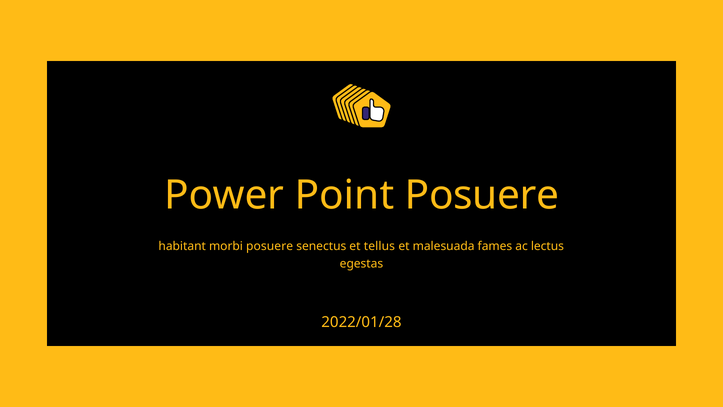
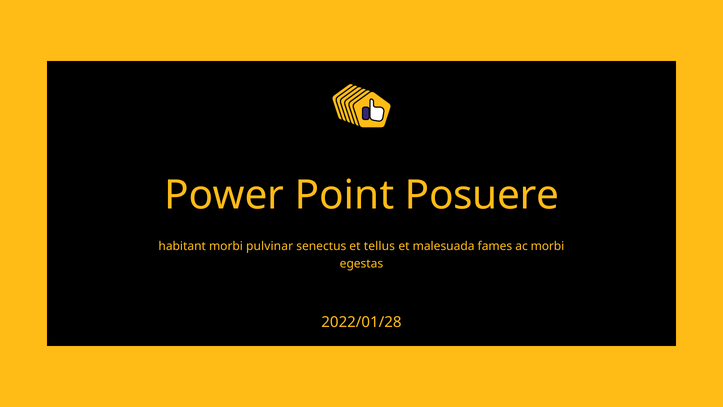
morbi posuere: posuere -> pulvinar
ac lectus: lectus -> morbi
